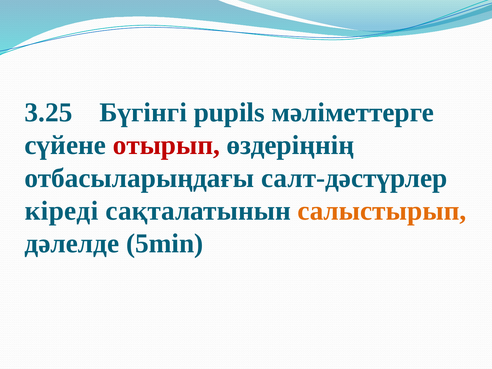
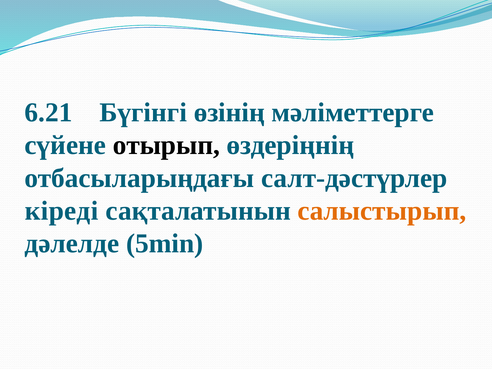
3.25: 3.25 -> 6.21
pupils: pupils -> өзінің
отырып colour: red -> black
